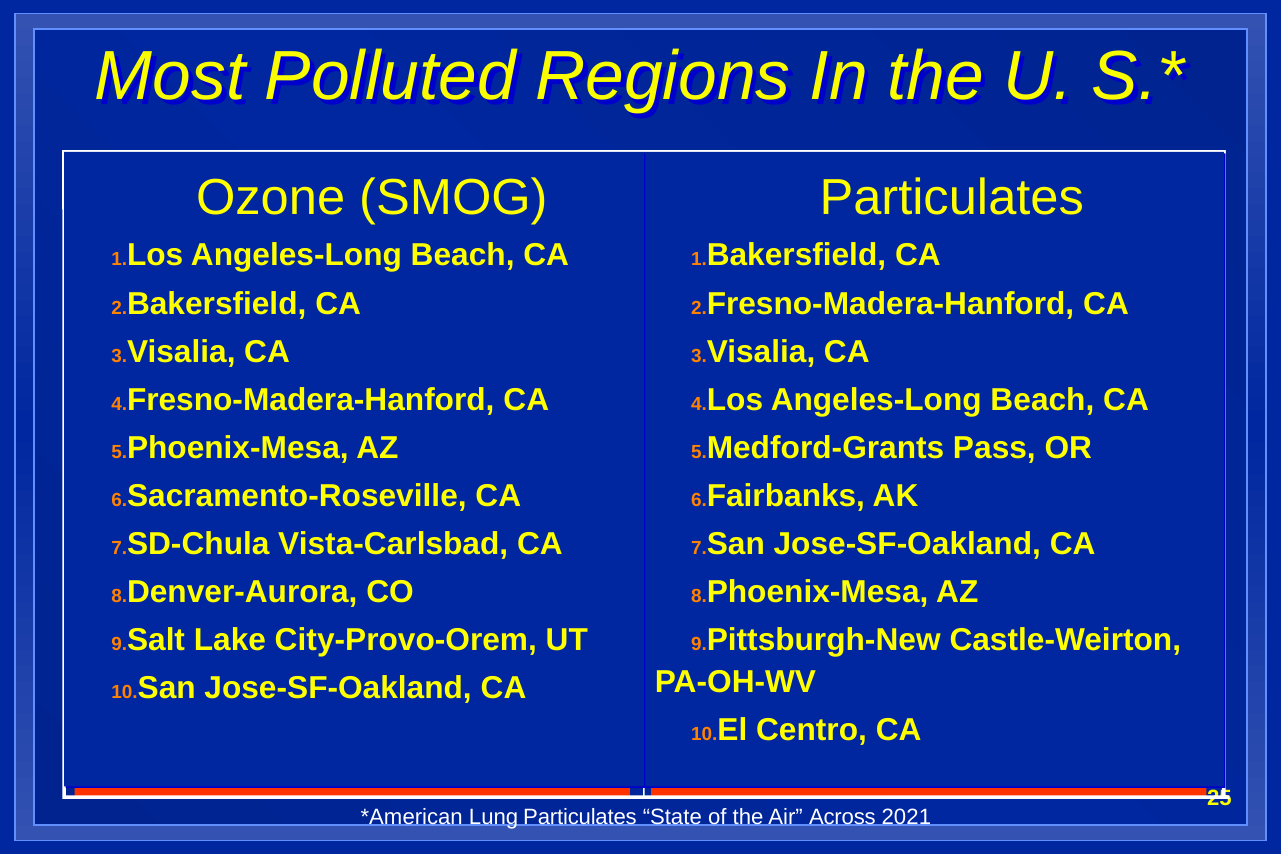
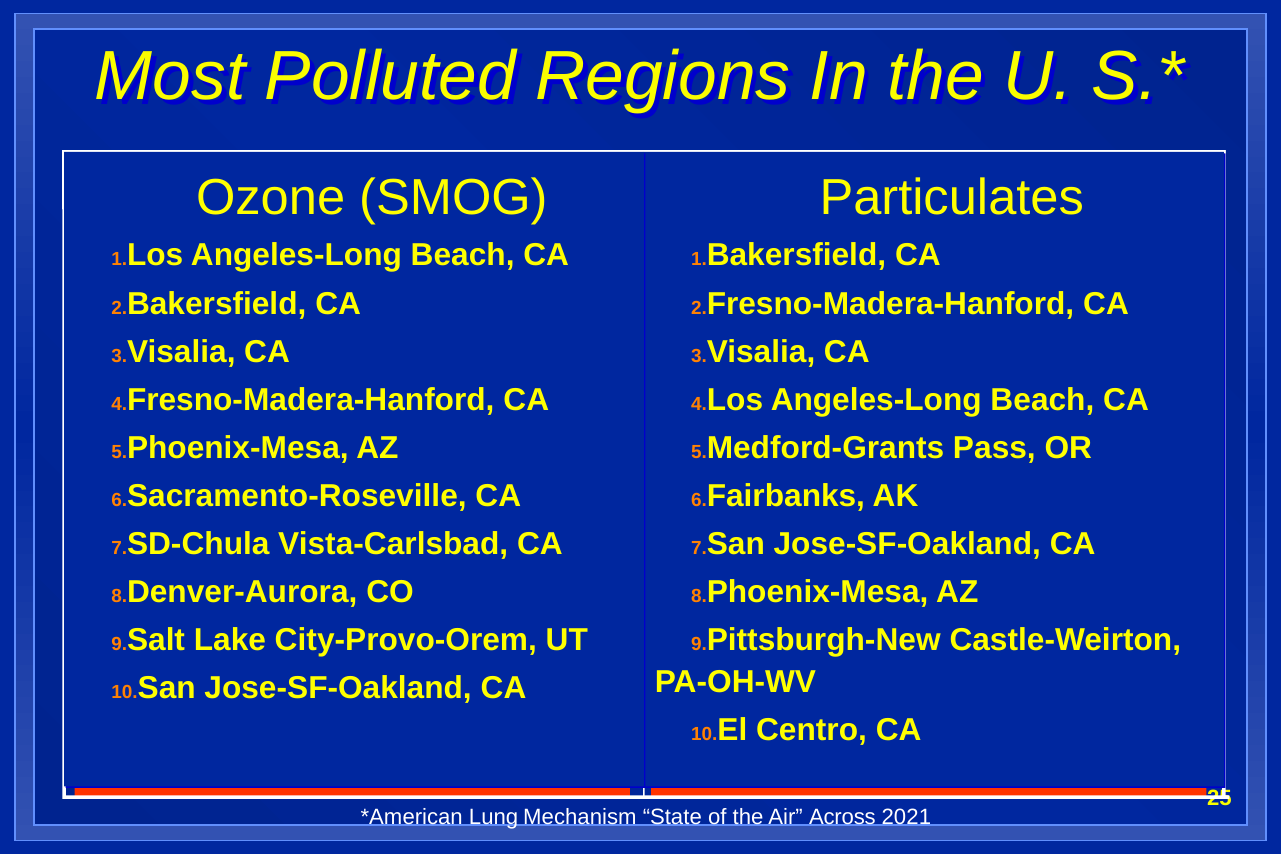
Lung Particulates: Particulates -> Mechanism
